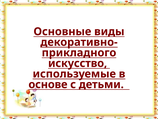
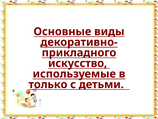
основе: основе -> только
